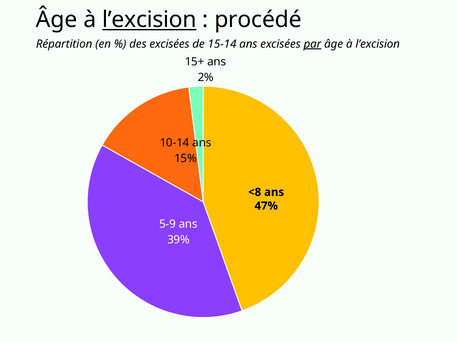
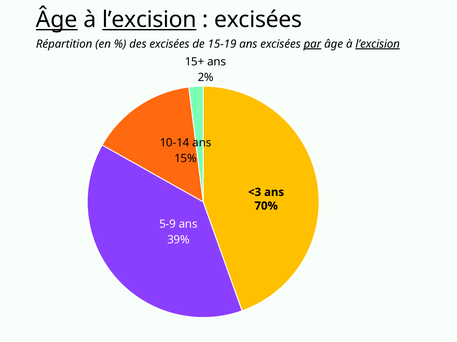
Âge at (57, 20) underline: none -> present
procédé at (258, 20): procédé -> excisées
15-14: 15-14 -> 15-19
l’excision at (378, 44) underline: none -> present
<8: <8 -> <3
47%: 47% -> 70%
